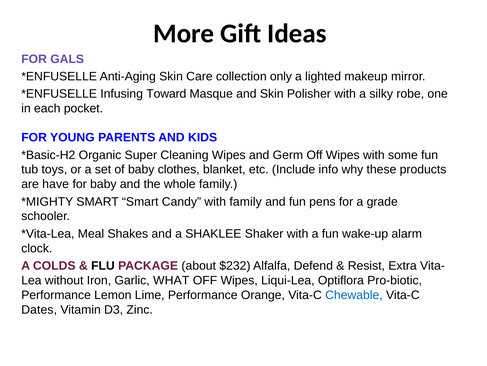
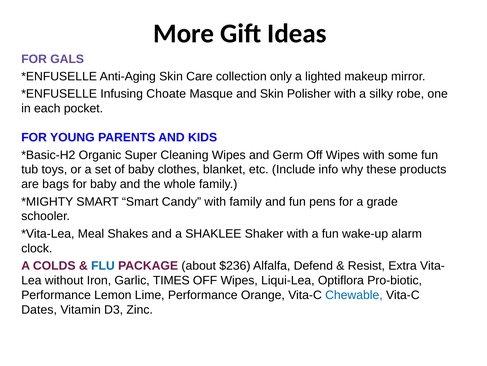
Toward: Toward -> Choate
have: have -> bags
FLU colour: black -> blue
$232: $232 -> $236
WHAT: WHAT -> TIMES
